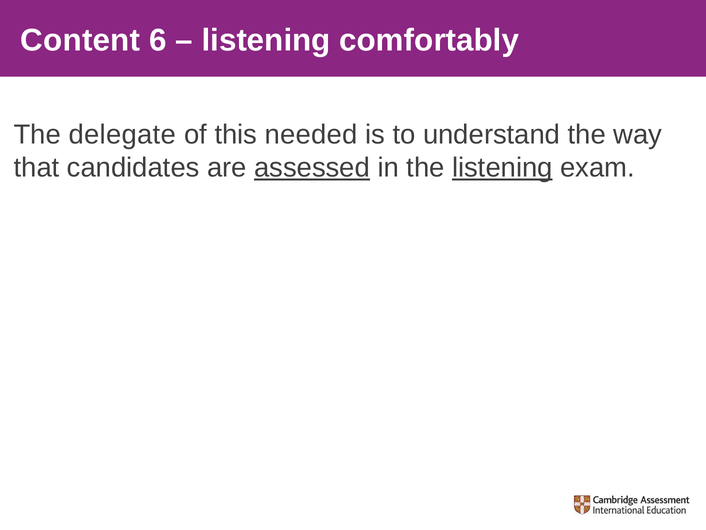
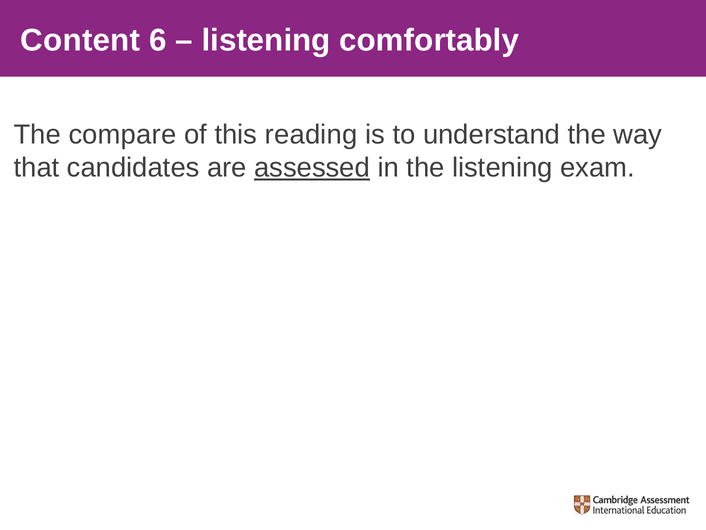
delegate: delegate -> compare
needed: needed -> reading
listening at (502, 167) underline: present -> none
